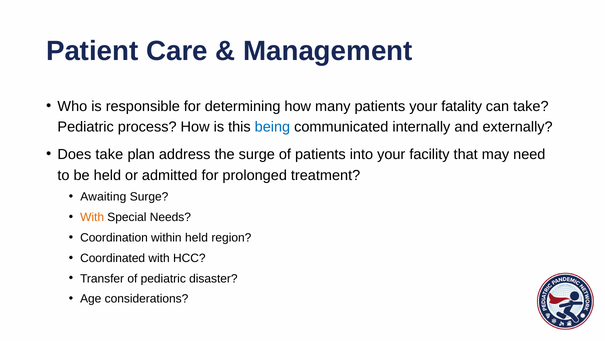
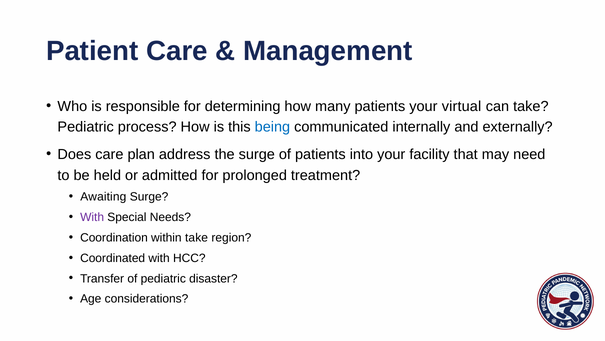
fatality: fatality -> virtual
Does take: take -> care
With at (92, 217) colour: orange -> purple
within held: held -> take
